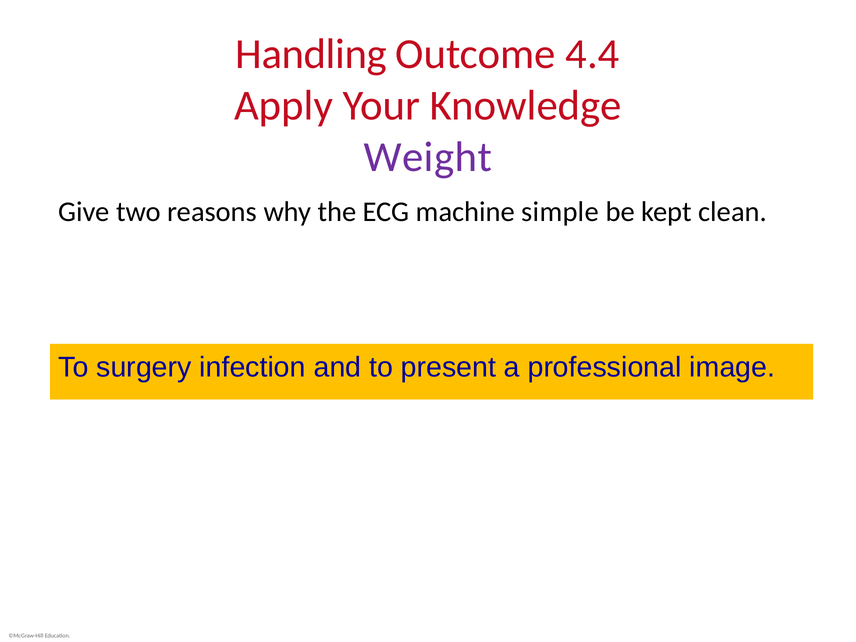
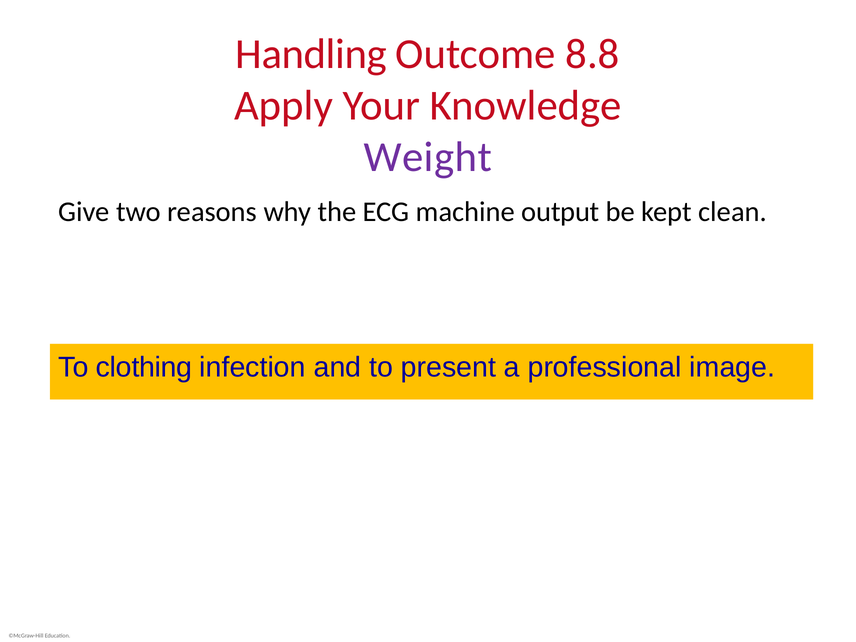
4.4: 4.4 -> 8.8
simple: simple -> output
surgery: surgery -> clothing
